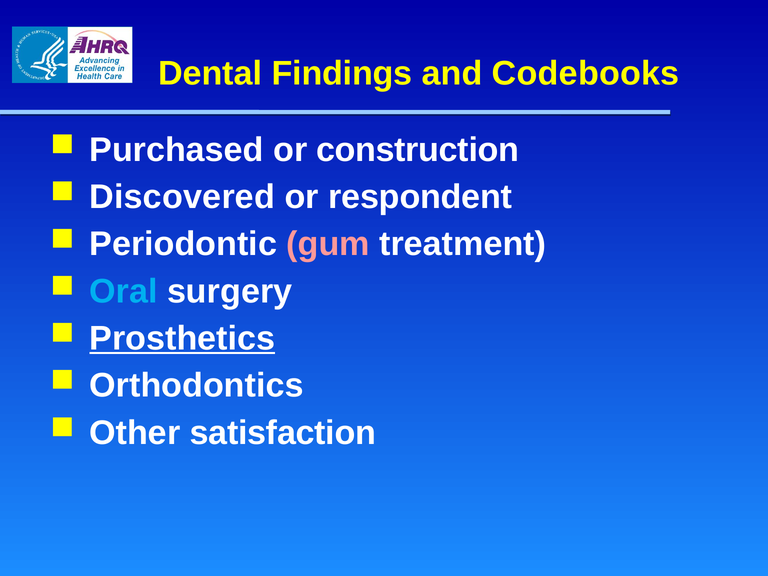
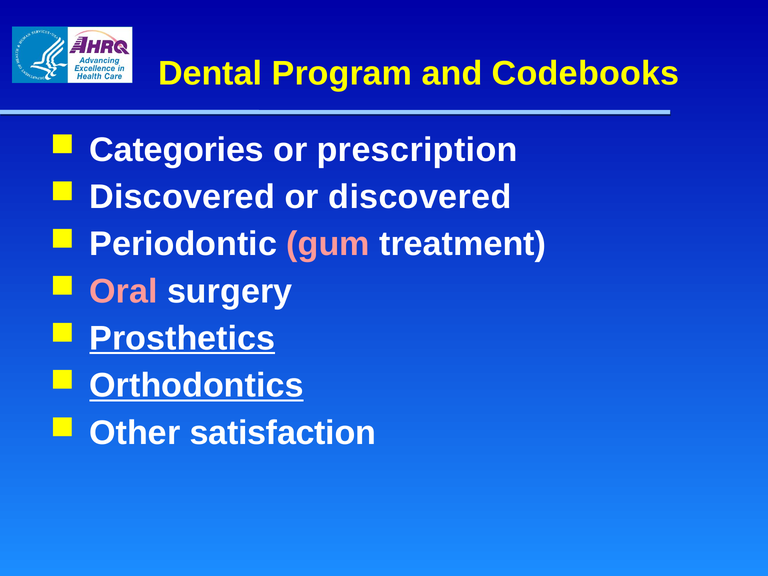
Findings: Findings -> Program
Purchased: Purchased -> Categories
construction: construction -> prescription
or respondent: respondent -> discovered
Oral colour: light blue -> pink
Orthodontics underline: none -> present
